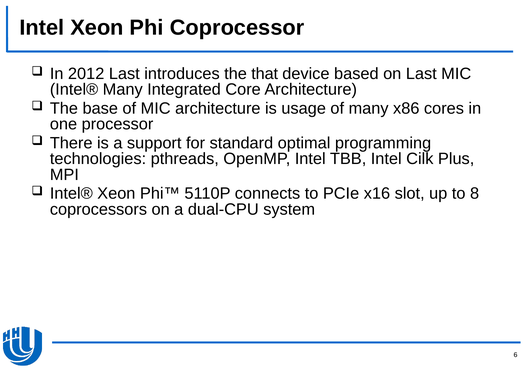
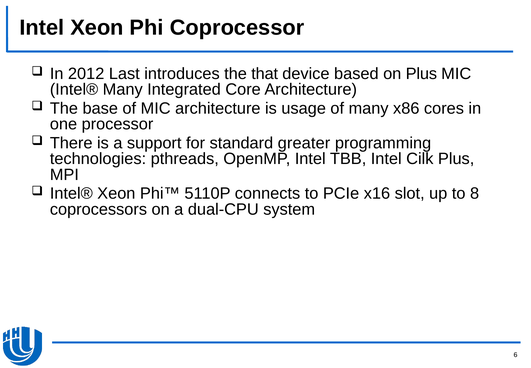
on Last: Last -> Plus
optimal: optimal -> greater
